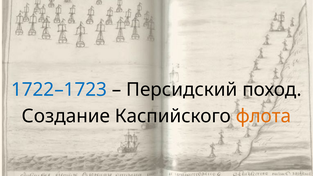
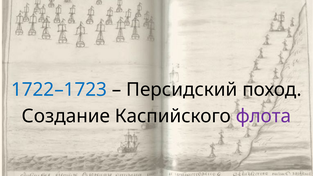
флота colour: orange -> purple
